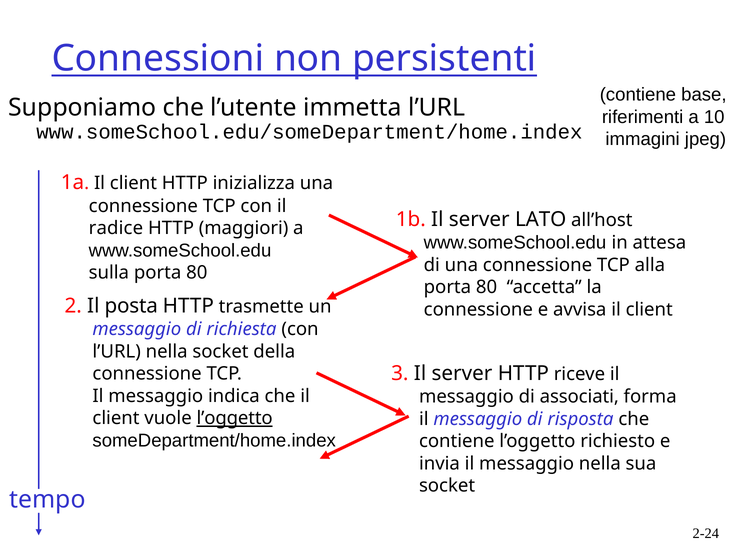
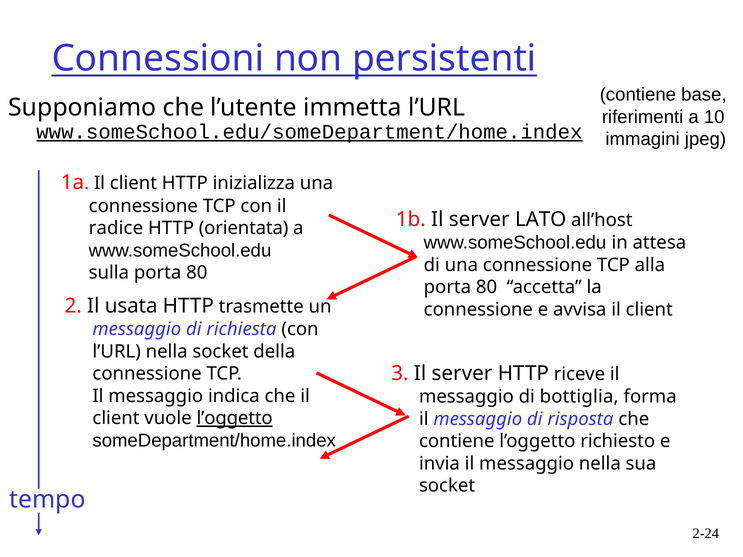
www.someSchool.edu/someDepartment/home.index underline: none -> present
maggiori: maggiori -> orientata
posta: posta -> usata
associati: associati -> bottiglia
